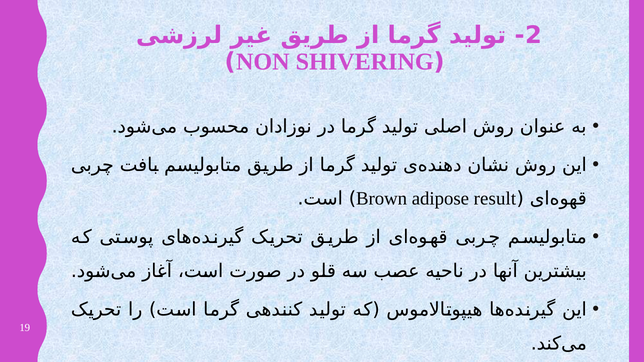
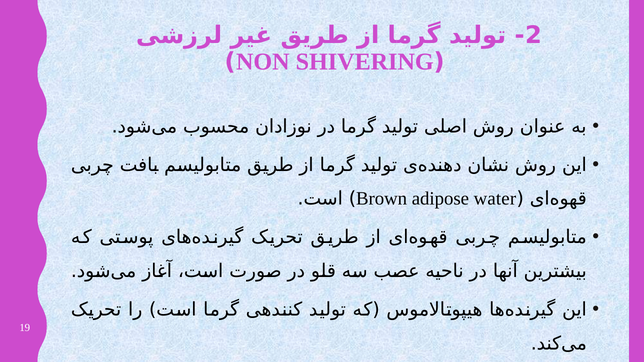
result: result -> water
